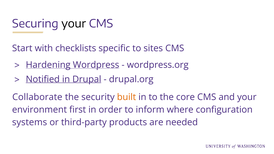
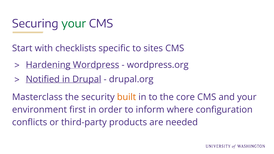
your at (74, 24) colour: black -> green
Collaborate: Collaborate -> Masterclass
systems: systems -> conflicts
